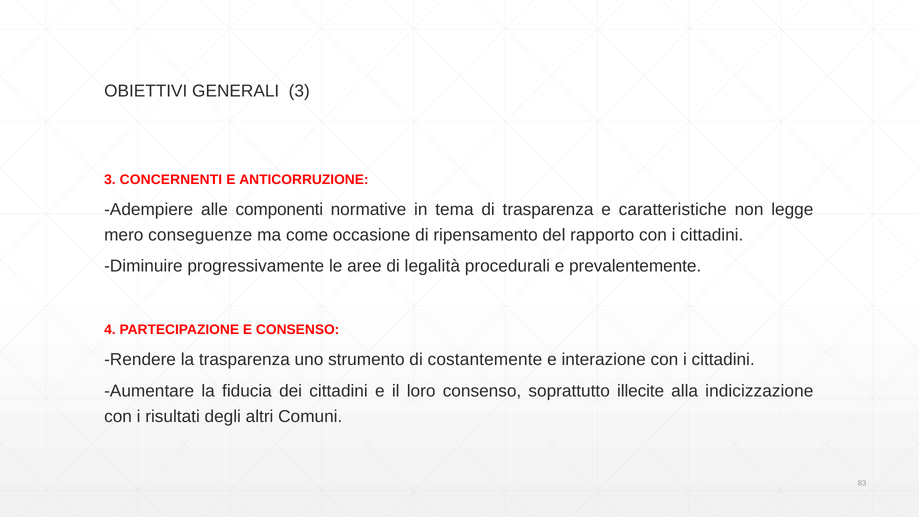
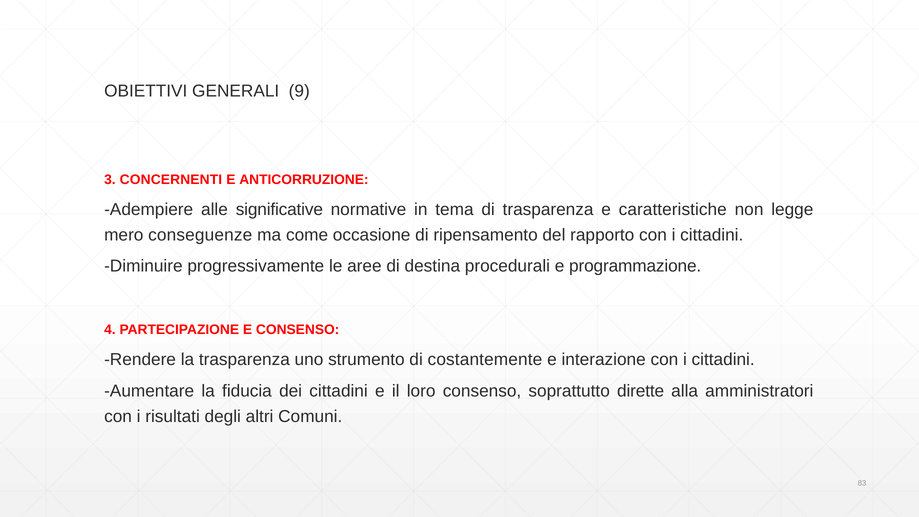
GENERALI 3: 3 -> 9
componenti: componenti -> significative
legalità: legalità -> destina
prevalentemente: prevalentemente -> programmazione
illecite: illecite -> dirette
indicizzazione: indicizzazione -> amministratori
